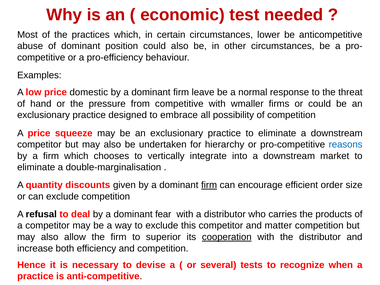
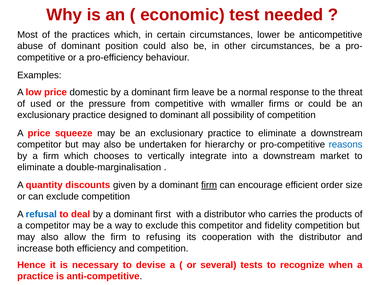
hand: hand -> used
to embrace: embrace -> dominant
refusal colour: black -> blue
fear: fear -> first
matter: matter -> fidelity
superior: superior -> refusing
cooperation underline: present -> none
